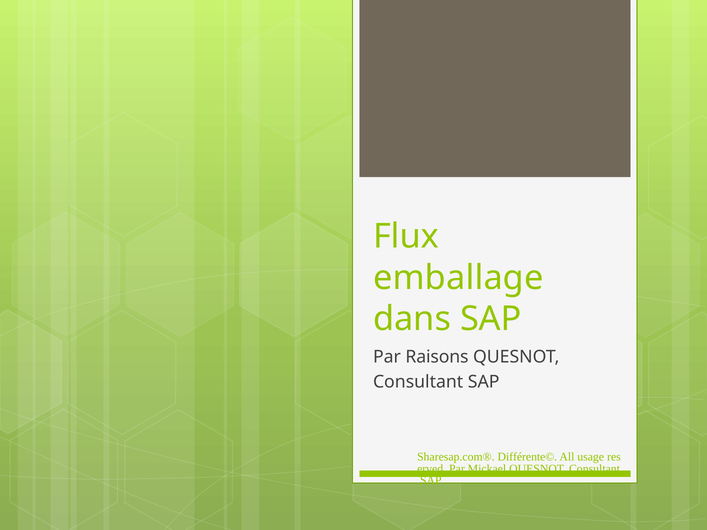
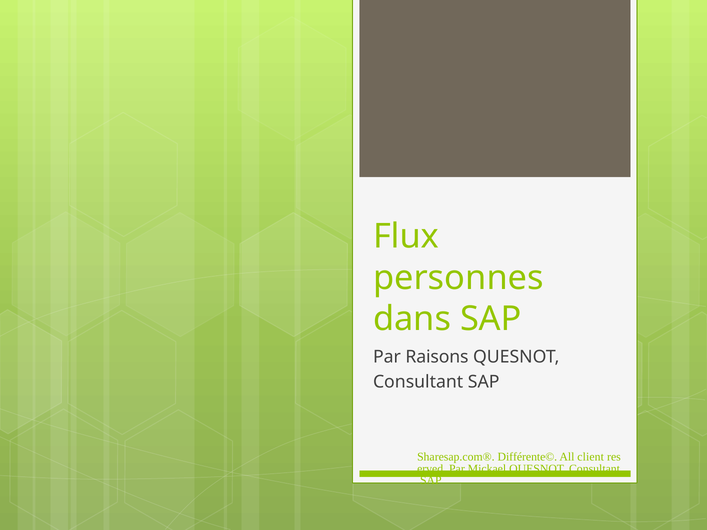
emballage: emballage -> personnes
usage: usage -> client
